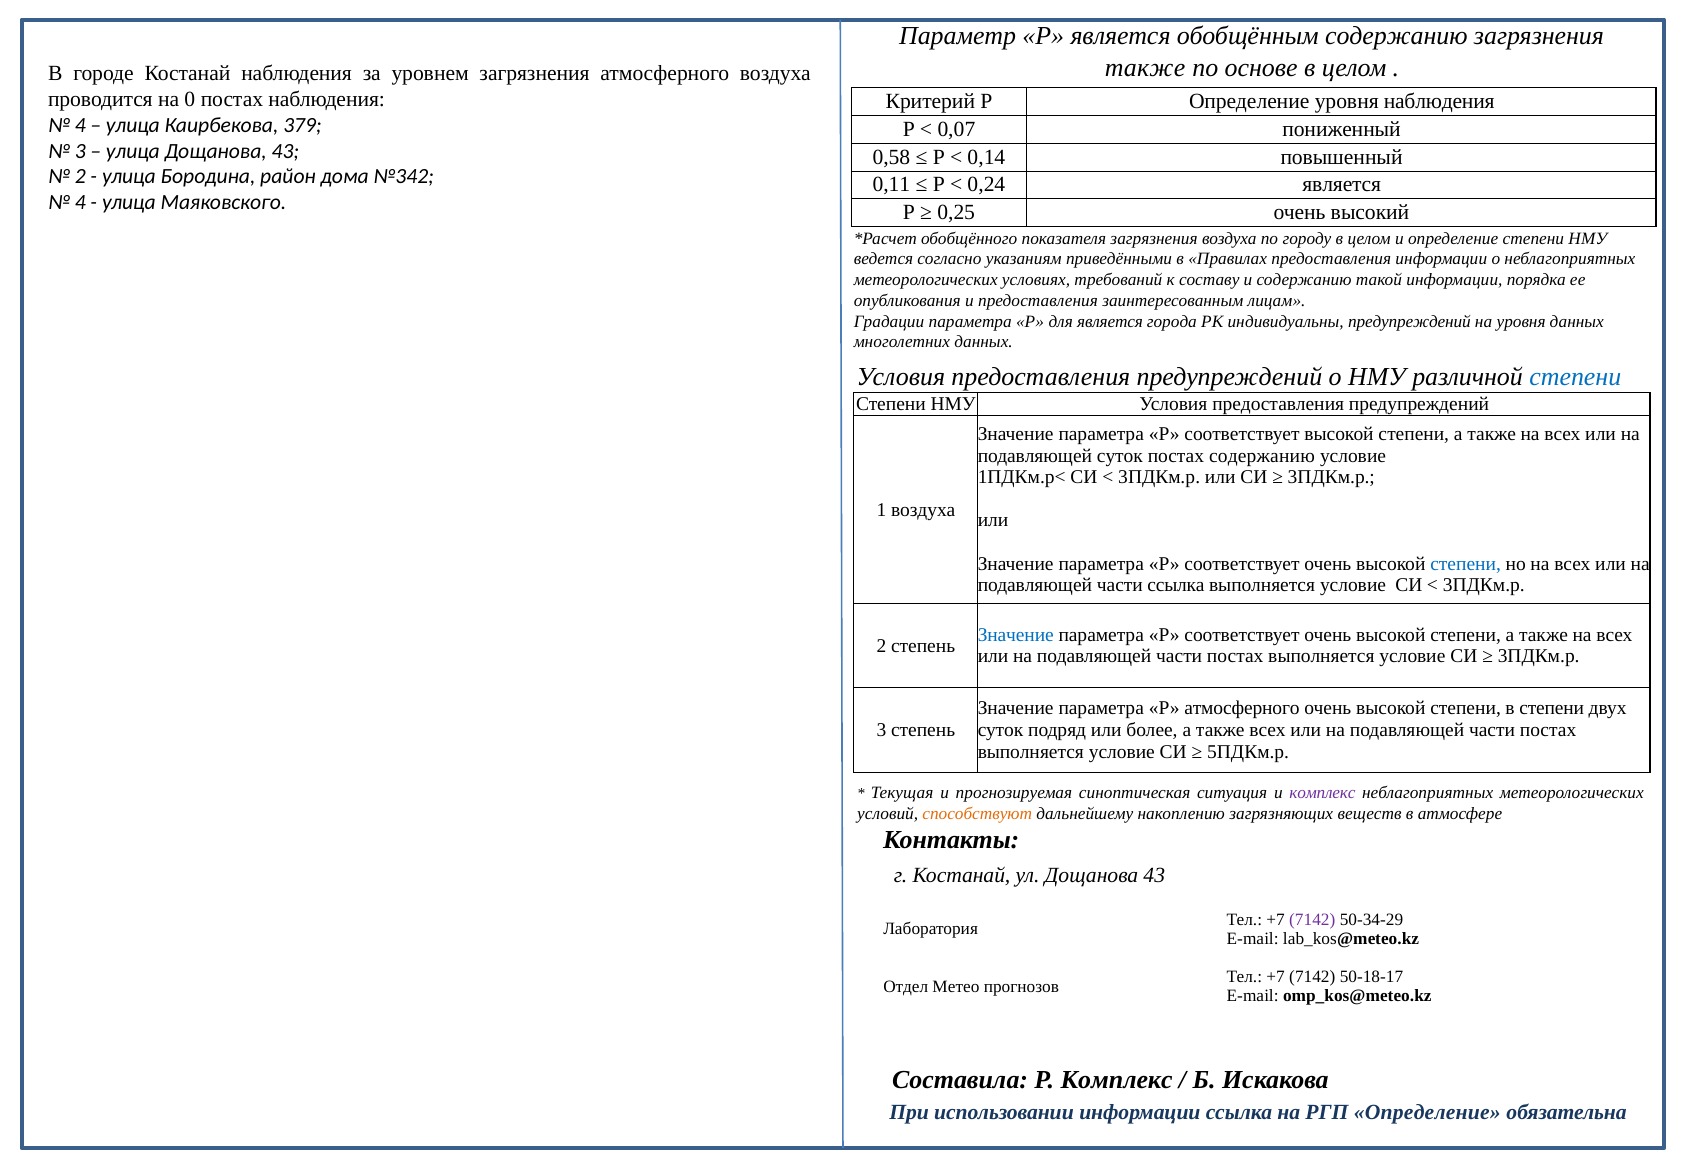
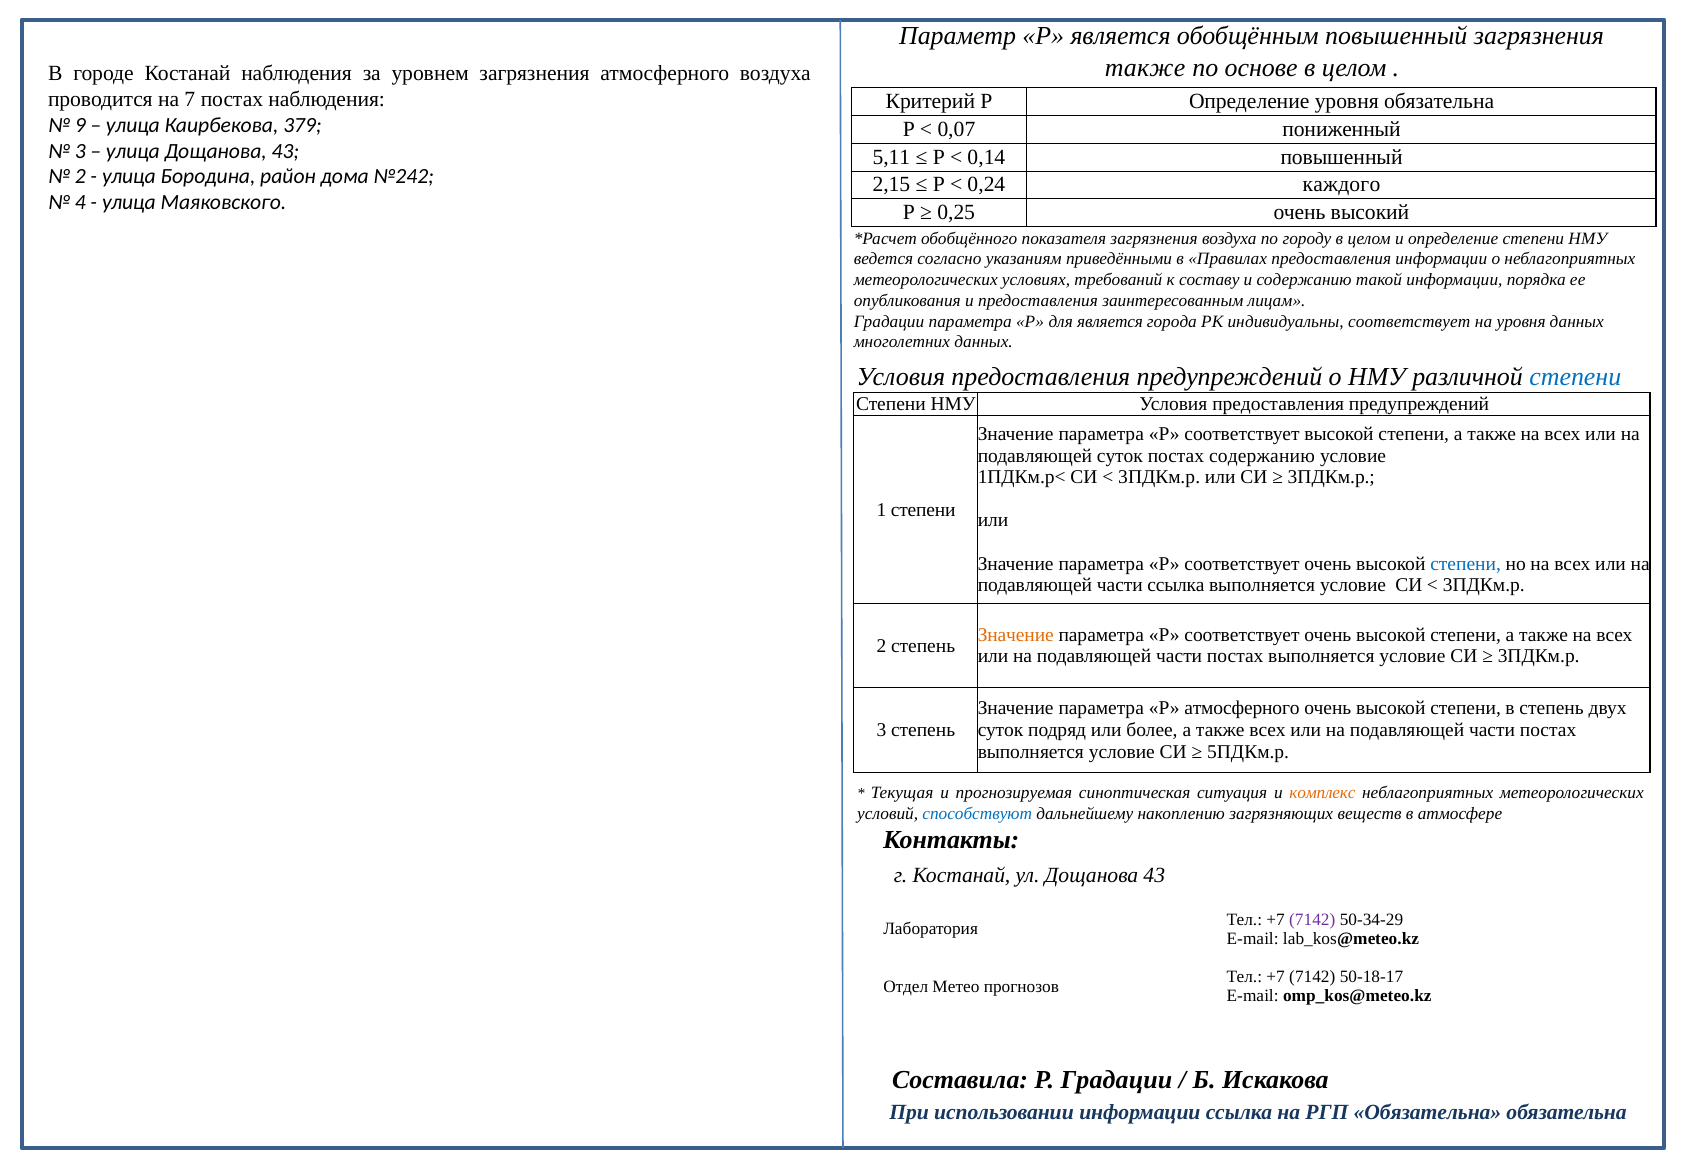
обобщённым содержанию: содержанию -> повышенный
0: 0 -> 7
уровня наблюдения: наблюдения -> обязательна
4 at (80, 125): 4 -> 9
0,58: 0,58 -> 5,11
№342: №342 -> №242
0,11: 0,11 -> 2,15
0,24 является: является -> каждого
индивидуальны предупреждений: предупреждений -> соответствует
1 воздуха: воздуха -> степени
Значение at (1016, 634) colour: blue -> orange
в степени: степени -> степень
комплекс at (1322, 793) colour: purple -> orange
способствуют colour: orange -> blue
Р Комплекс: Комплекс -> Градации
РГП Определение: Определение -> Обязательна
